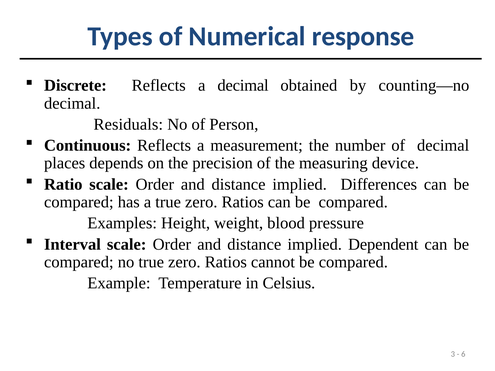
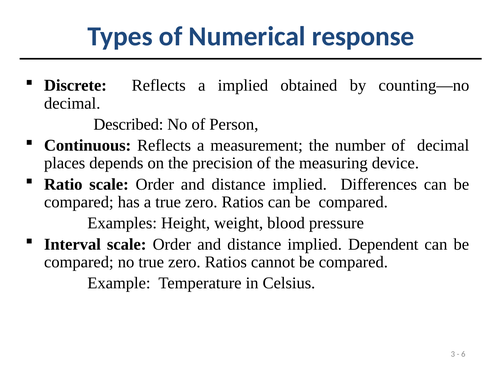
a decimal: decimal -> implied
Residuals: Residuals -> Described
